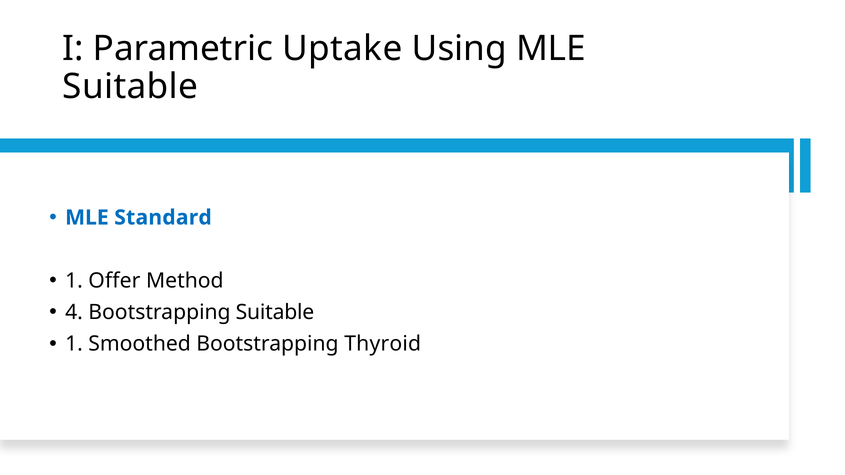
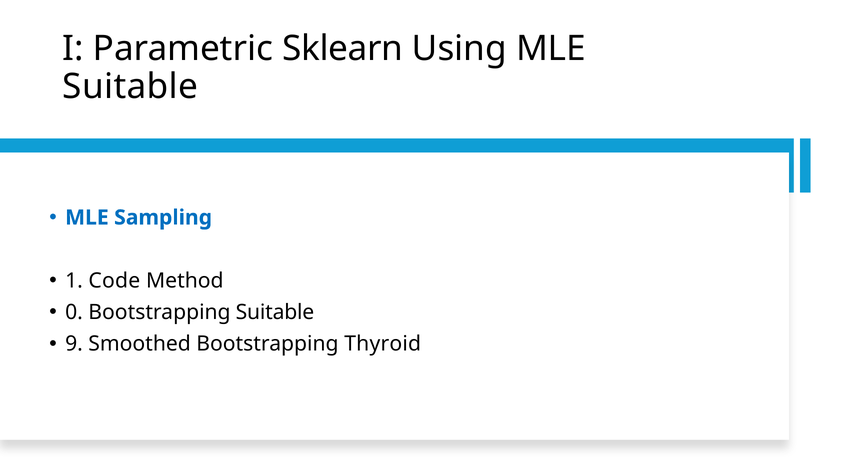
Uptake: Uptake -> Sklearn
Standard: Standard -> Sampling
Offer: Offer -> Code
4: 4 -> 0
1 at (74, 344): 1 -> 9
